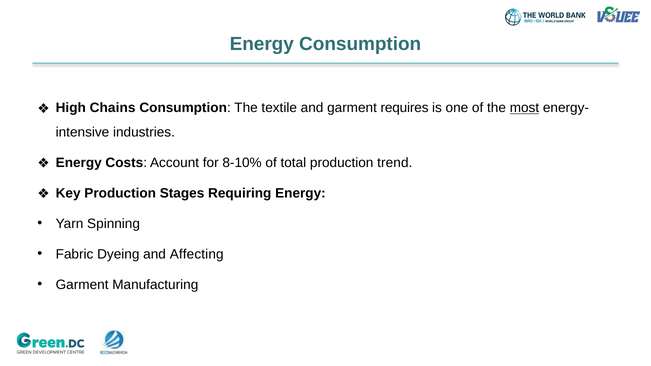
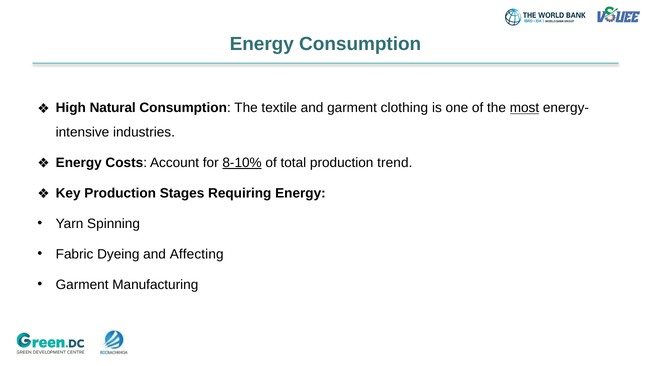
Chains: Chains -> Natural
requires: requires -> clothing
8-10% underline: none -> present
